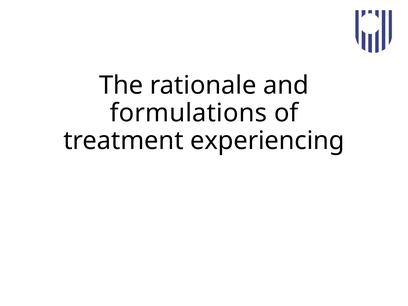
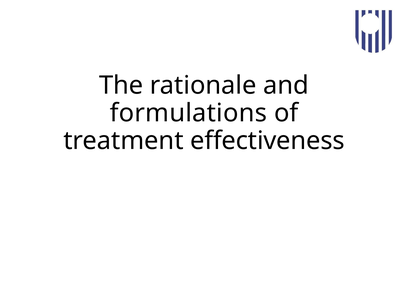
experiencing: experiencing -> effectiveness
